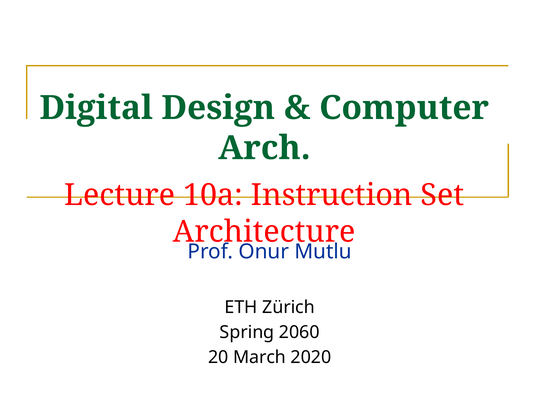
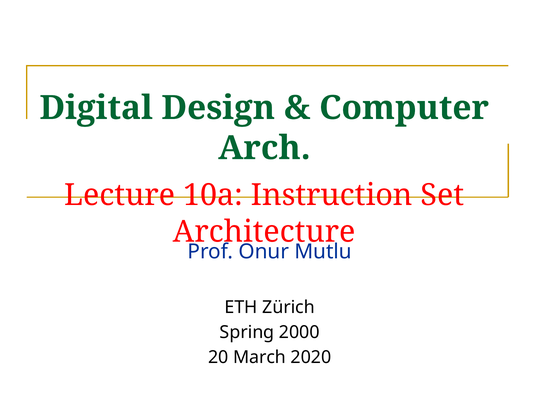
2060: 2060 -> 2000
